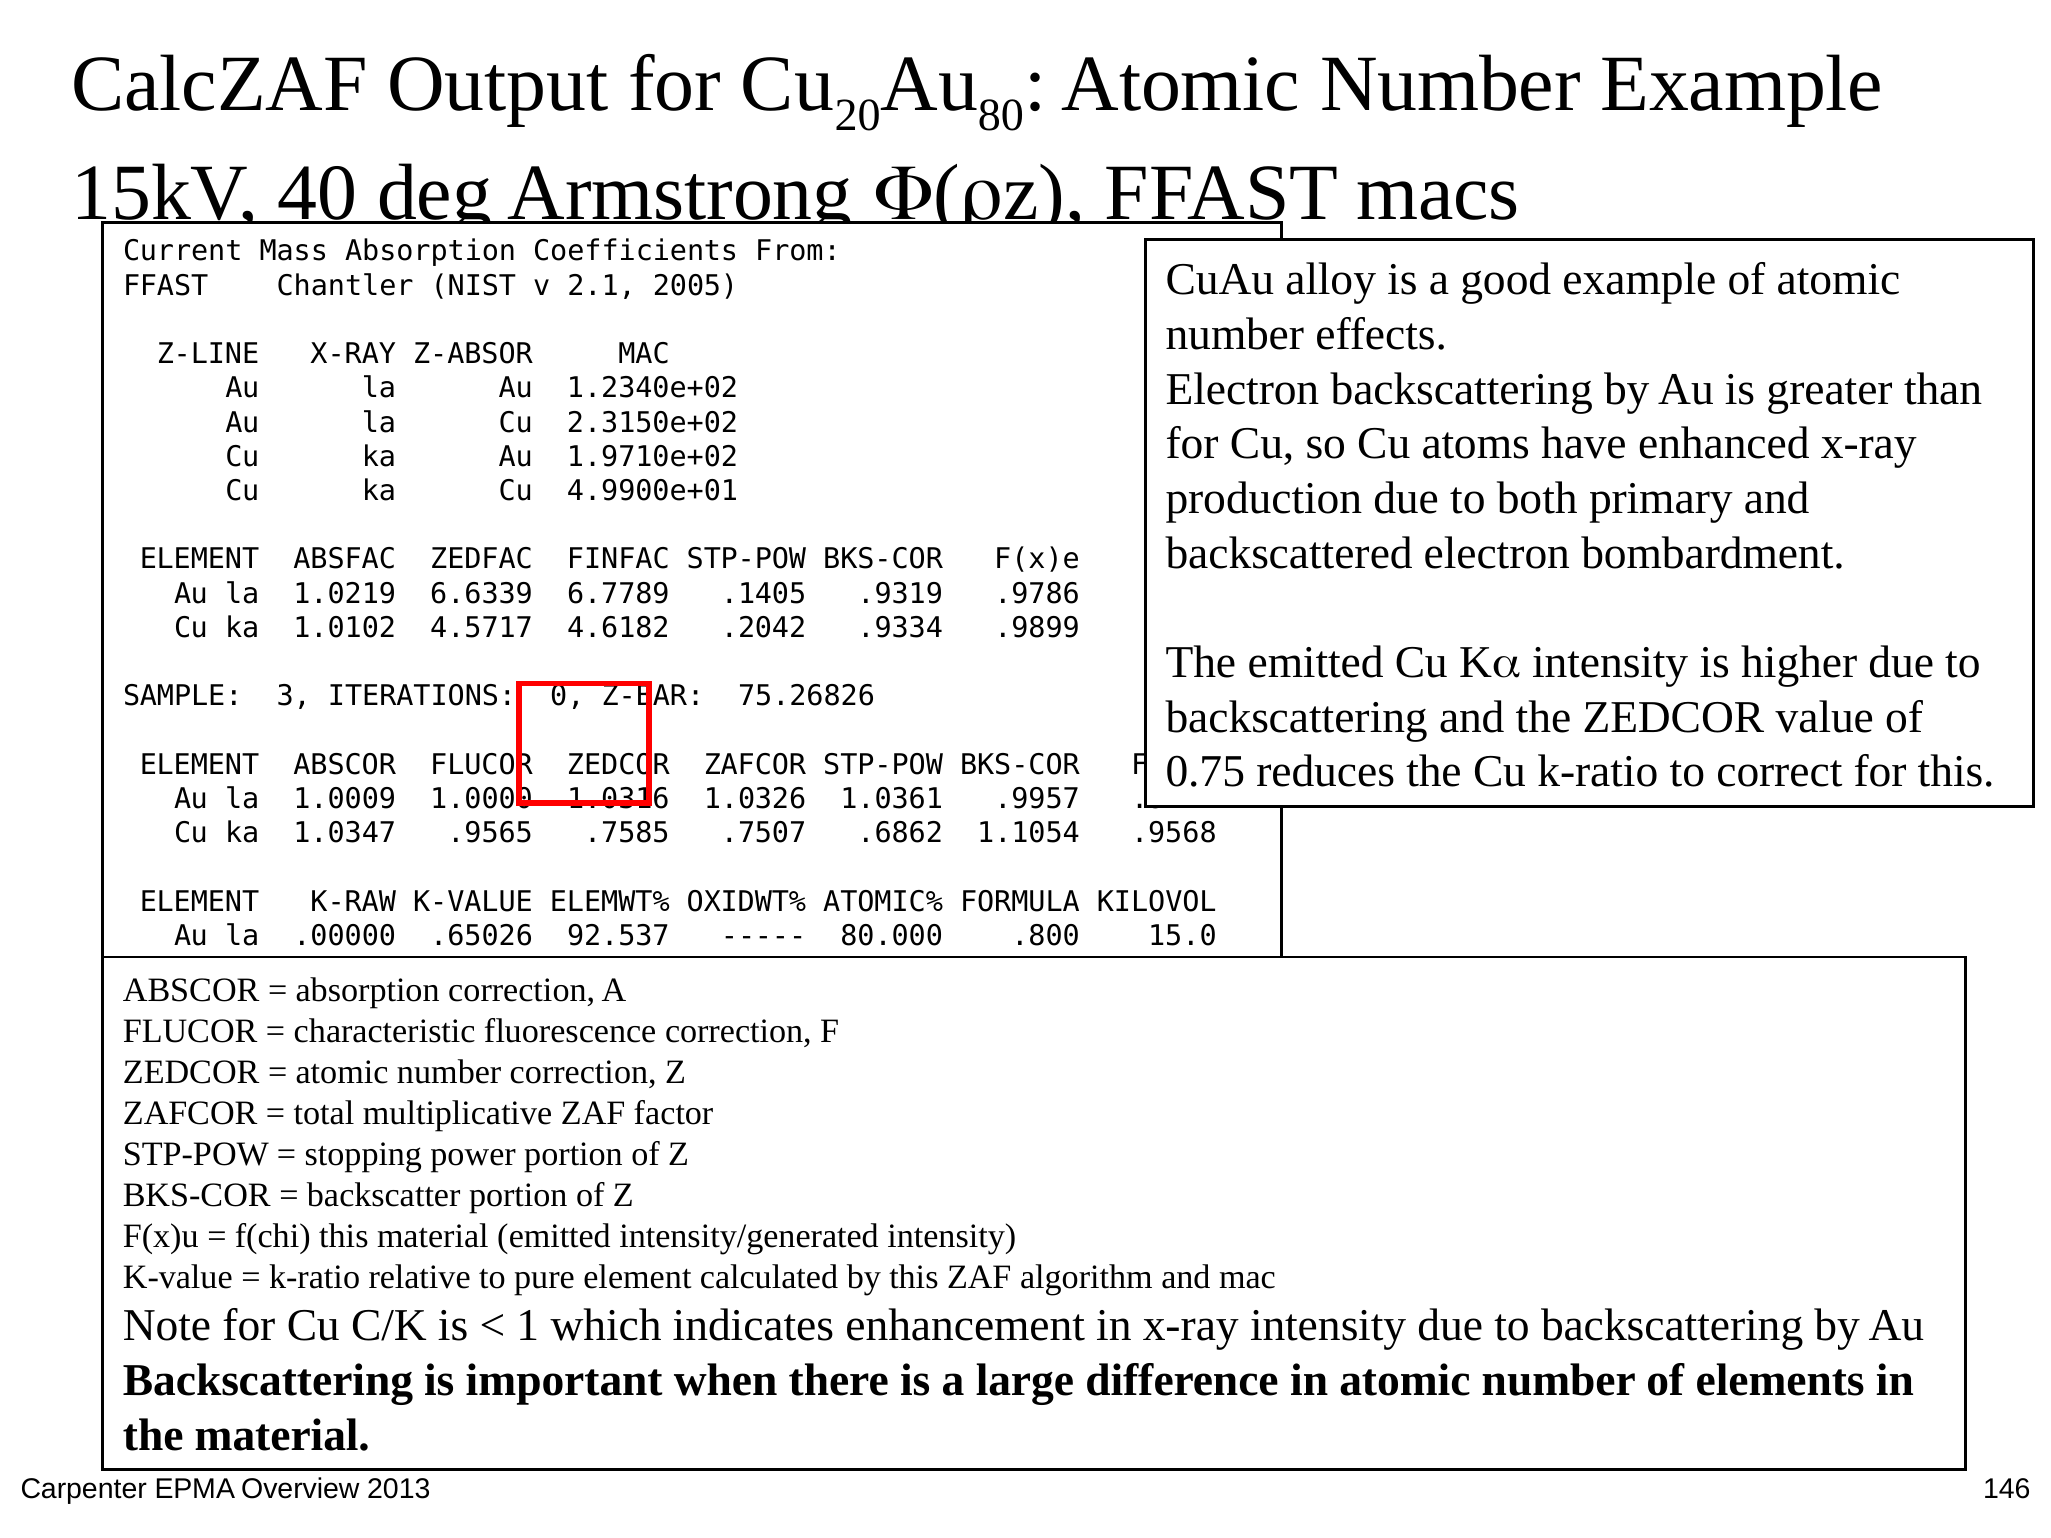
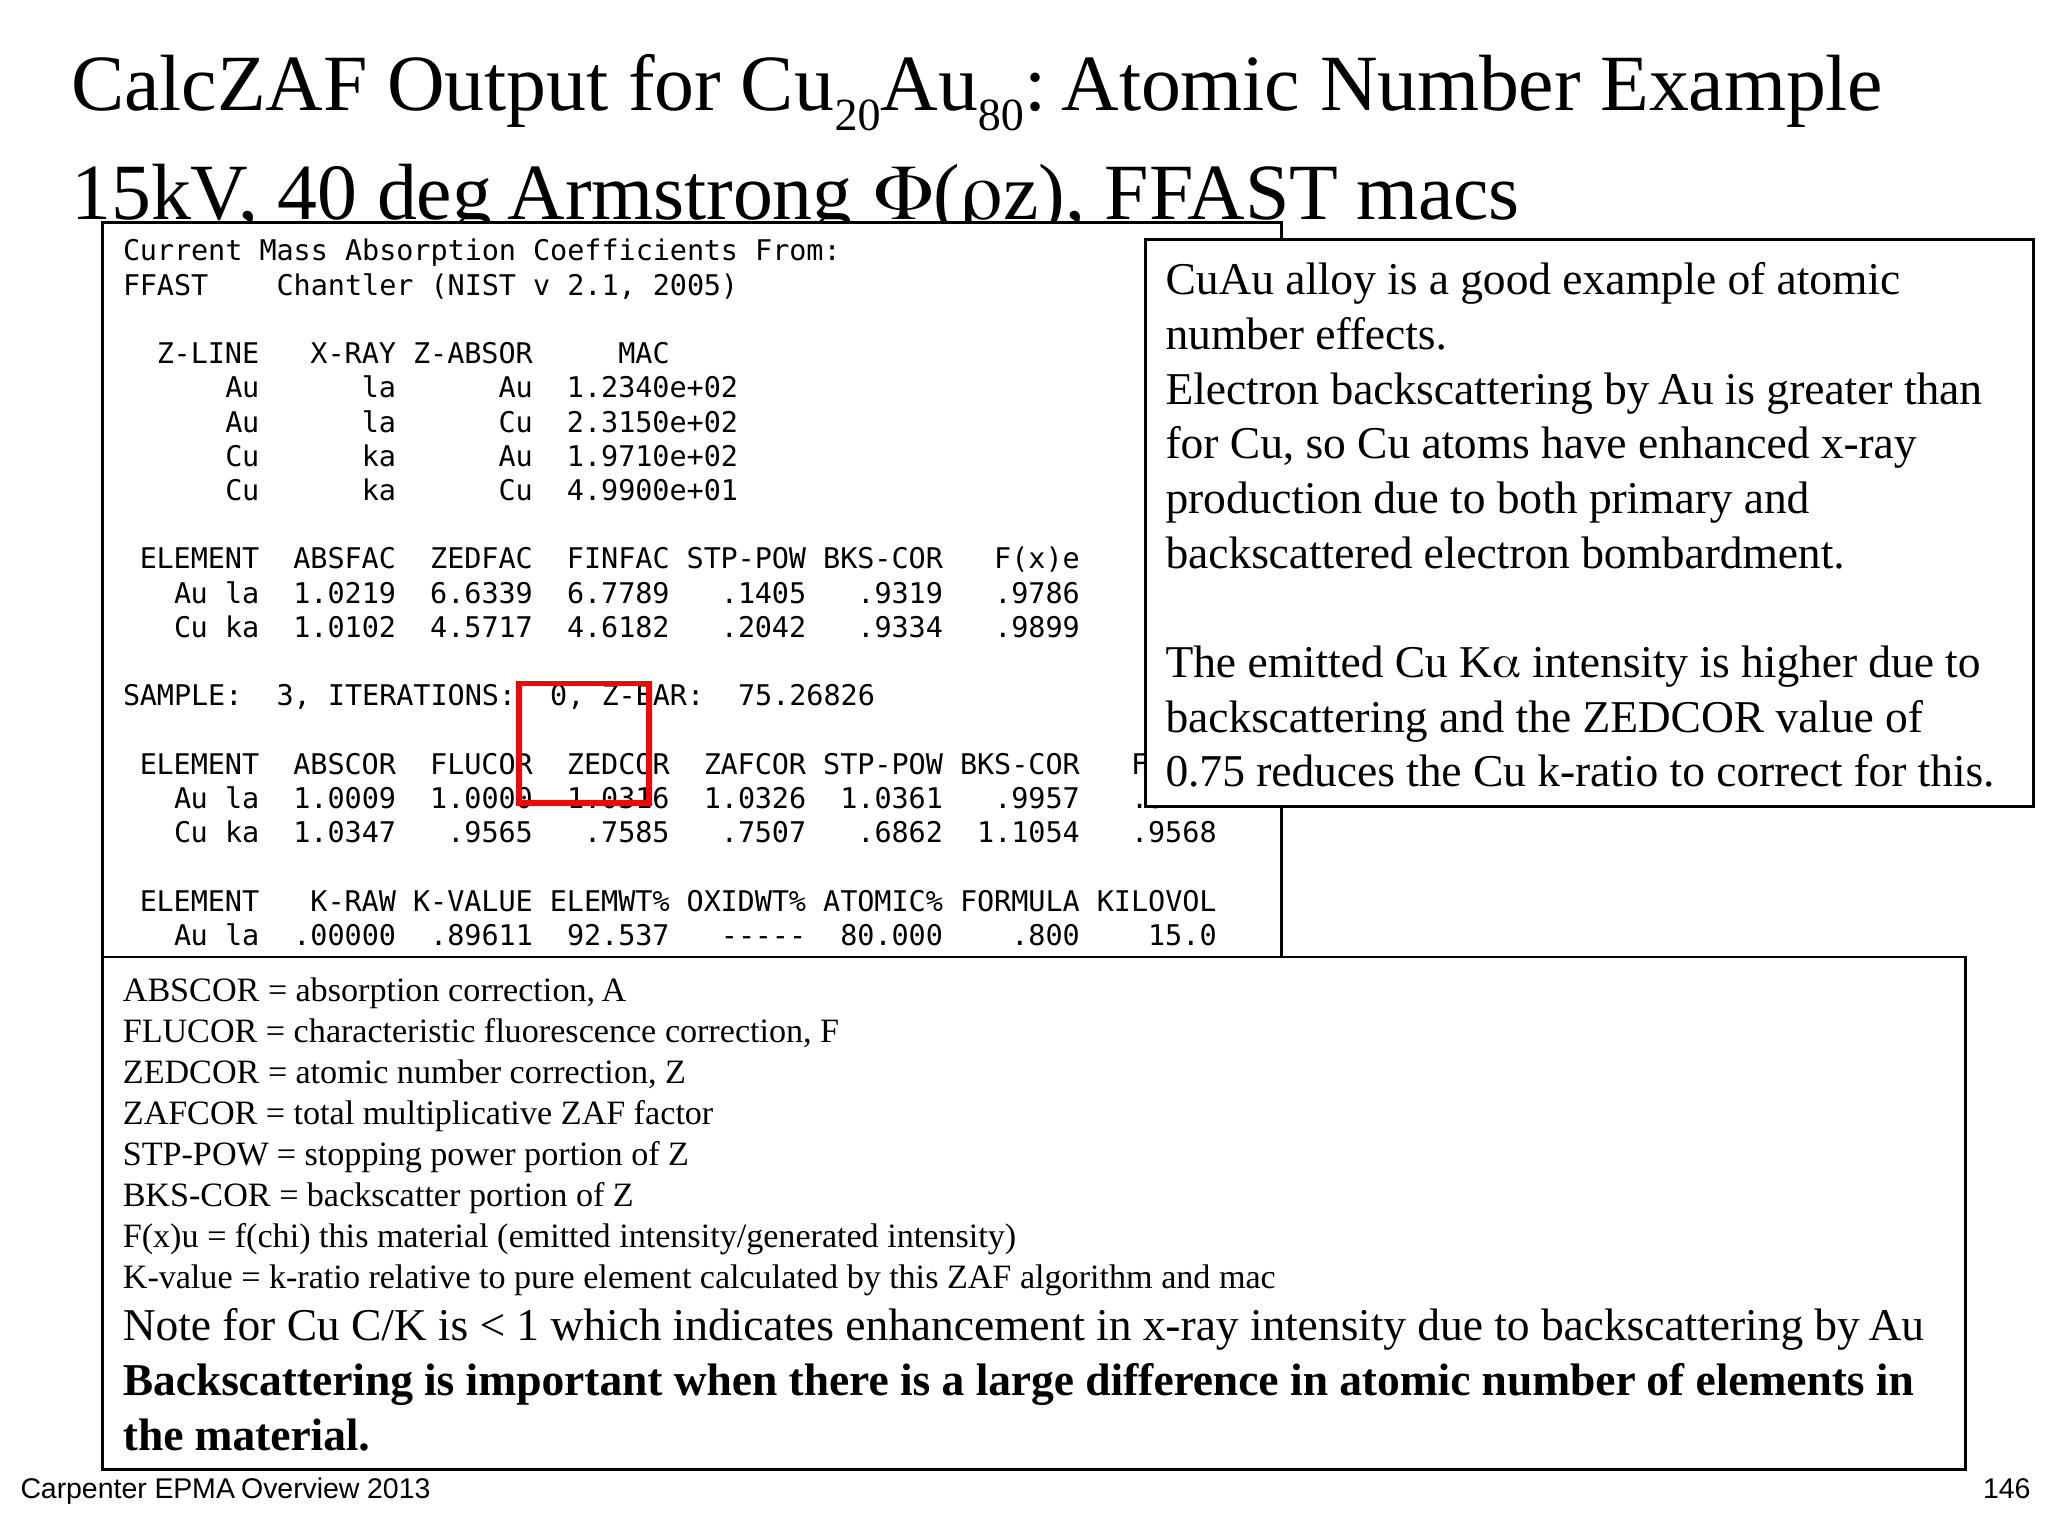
.65026: .65026 -> .89611
